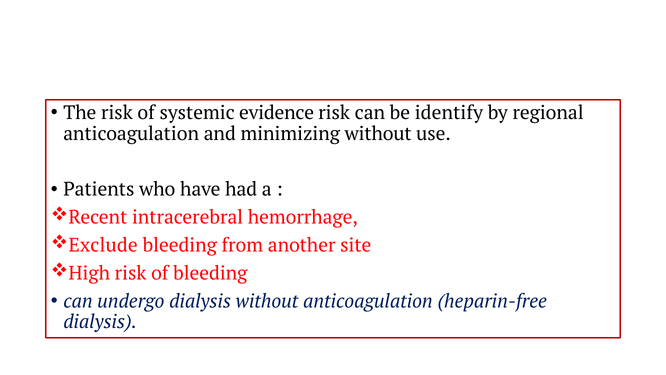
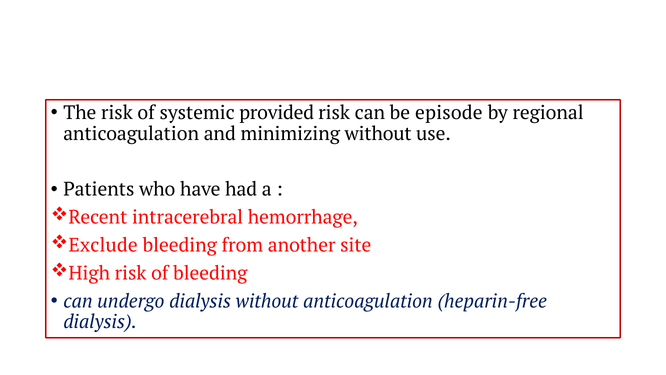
evidence: evidence -> provided
identify: identify -> episode
